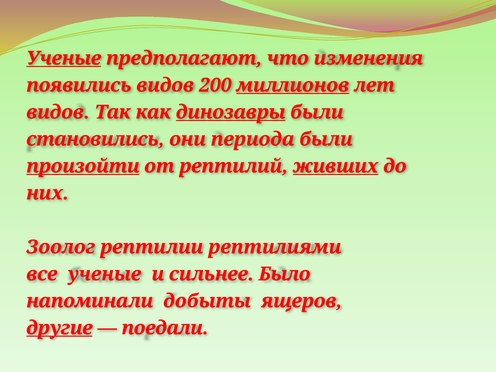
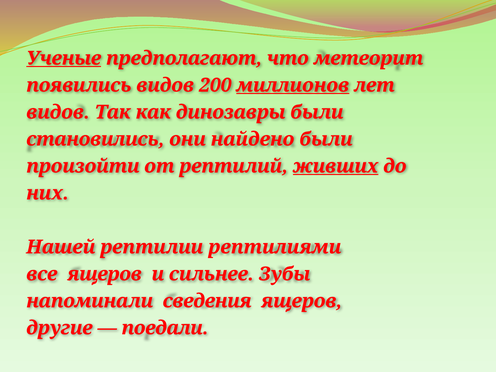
изменения: изменения -> метеорит
динозавры underline: present -> none
периода: периода -> найдено
произойти underline: present -> none
Зоолог: Зоолог -> Нашей
все ученые: ученые -> ящеров
Было: Было -> Зубы
добыты: добыты -> сведения
другие underline: present -> none
